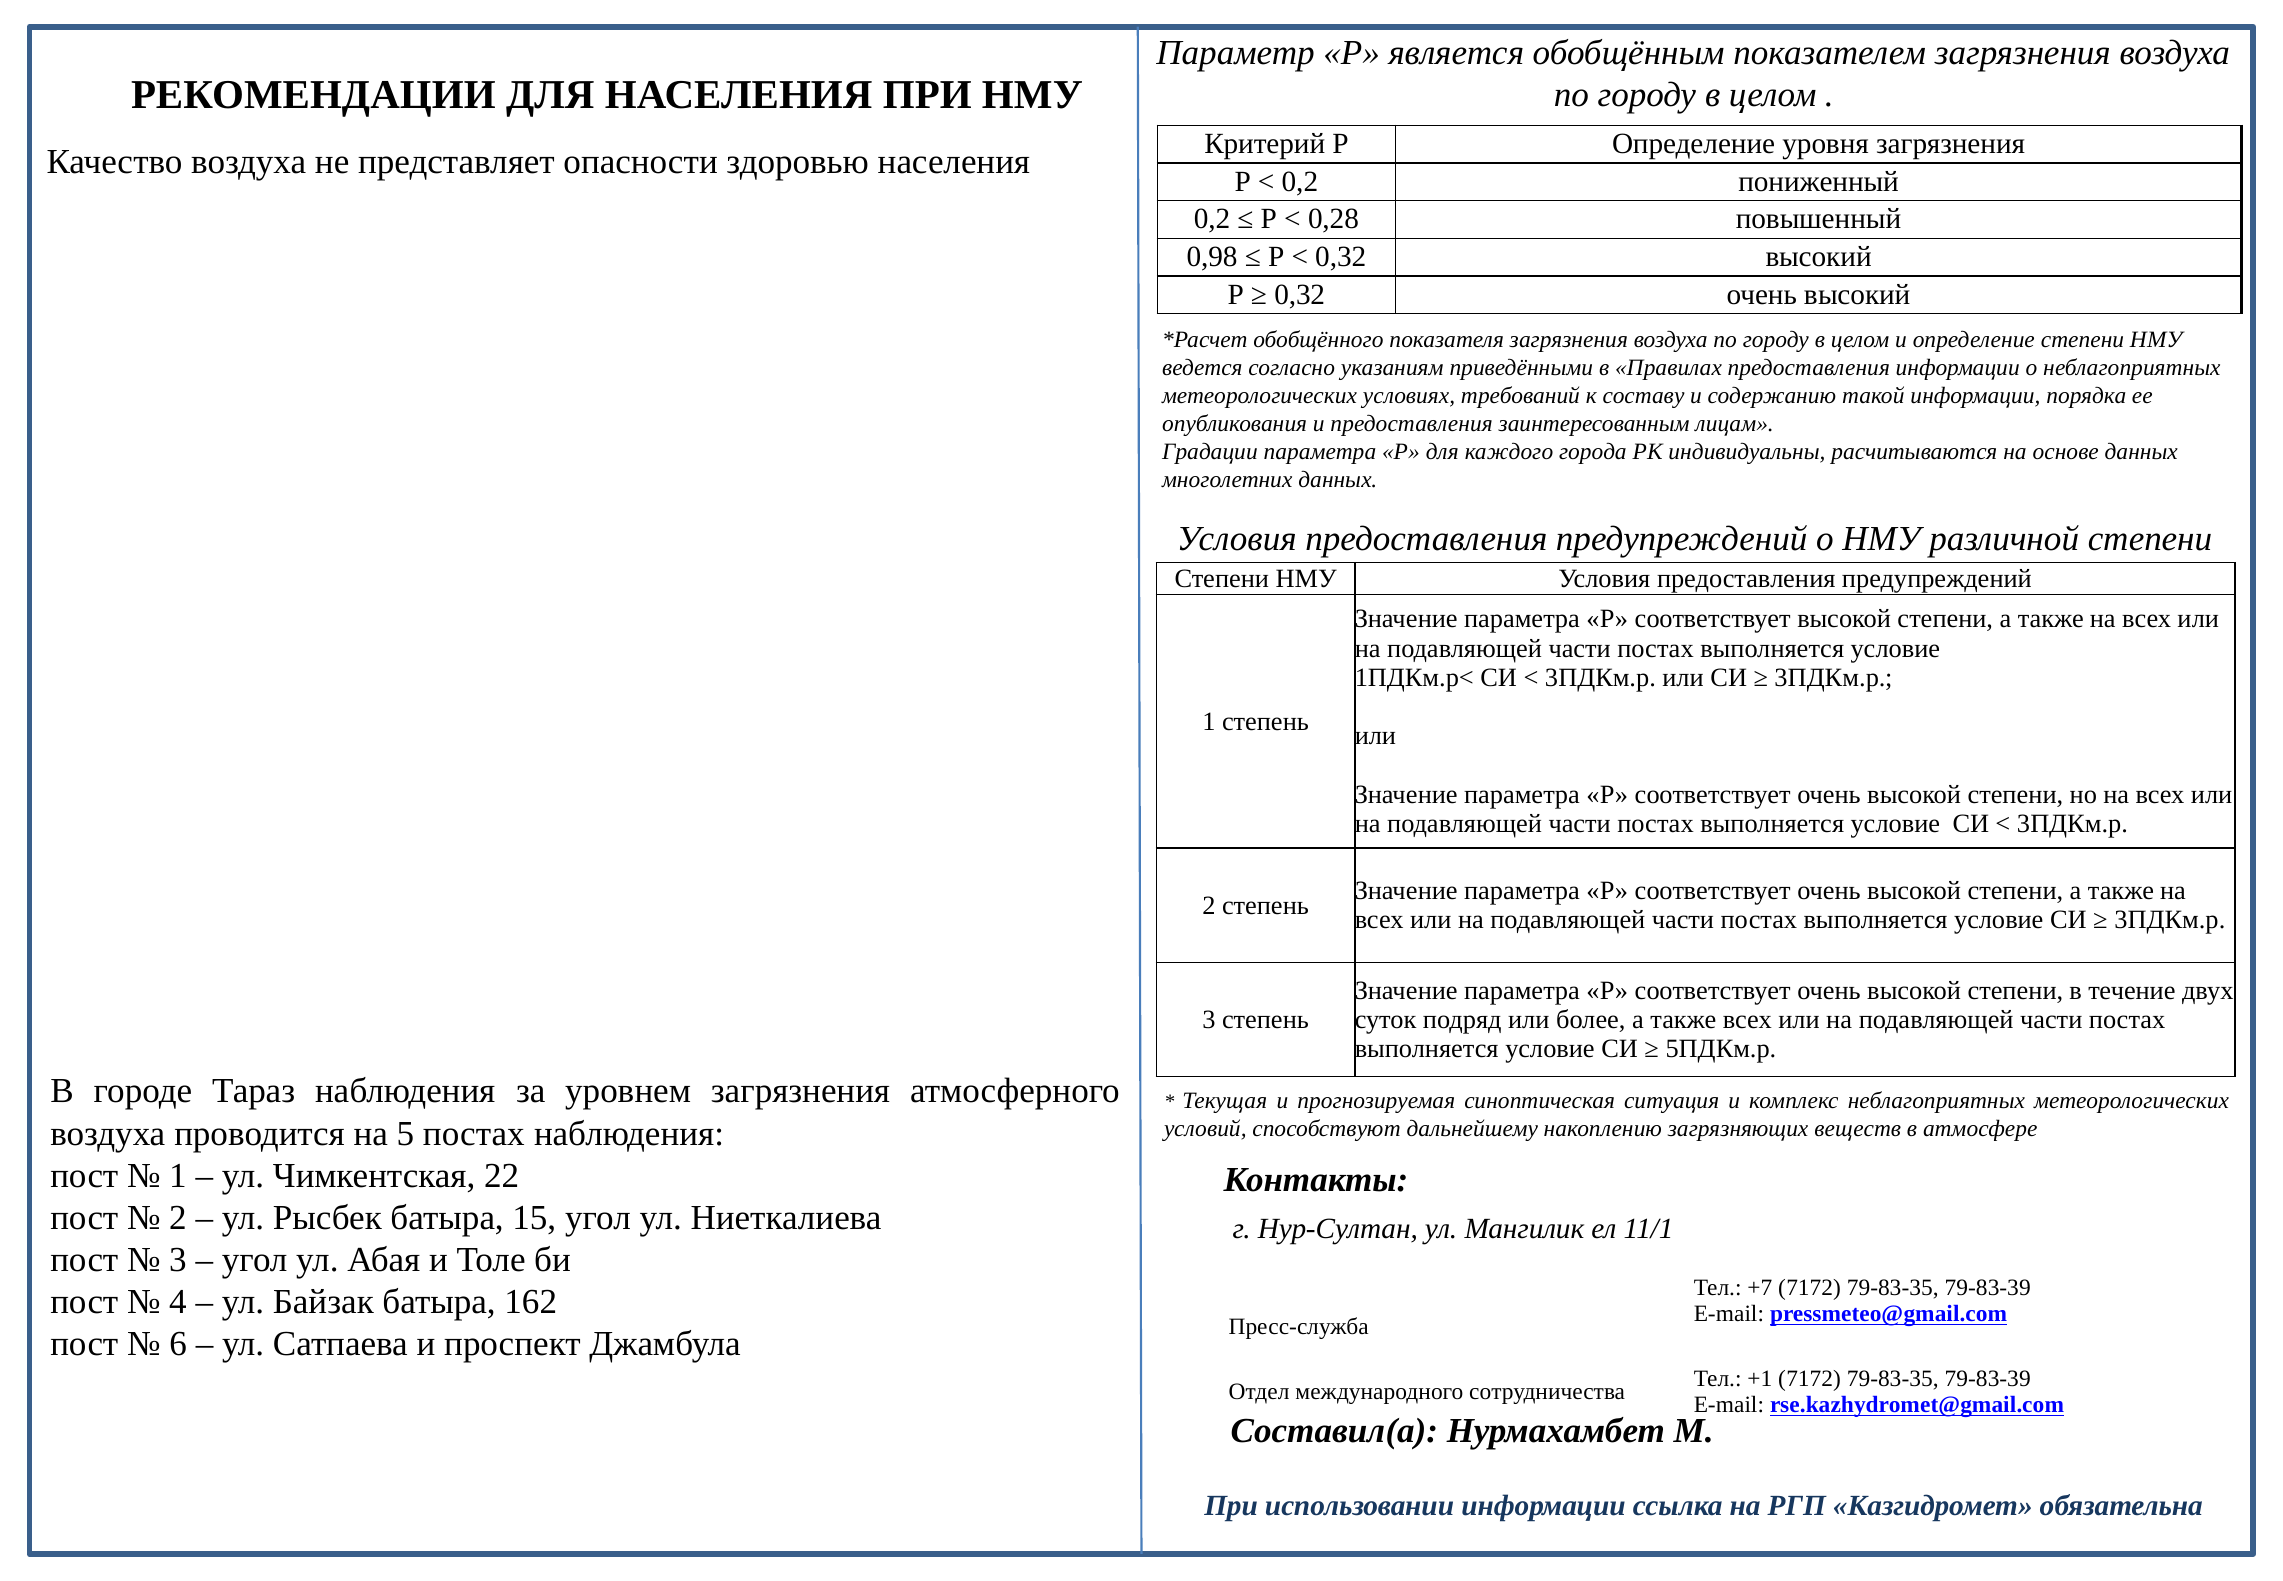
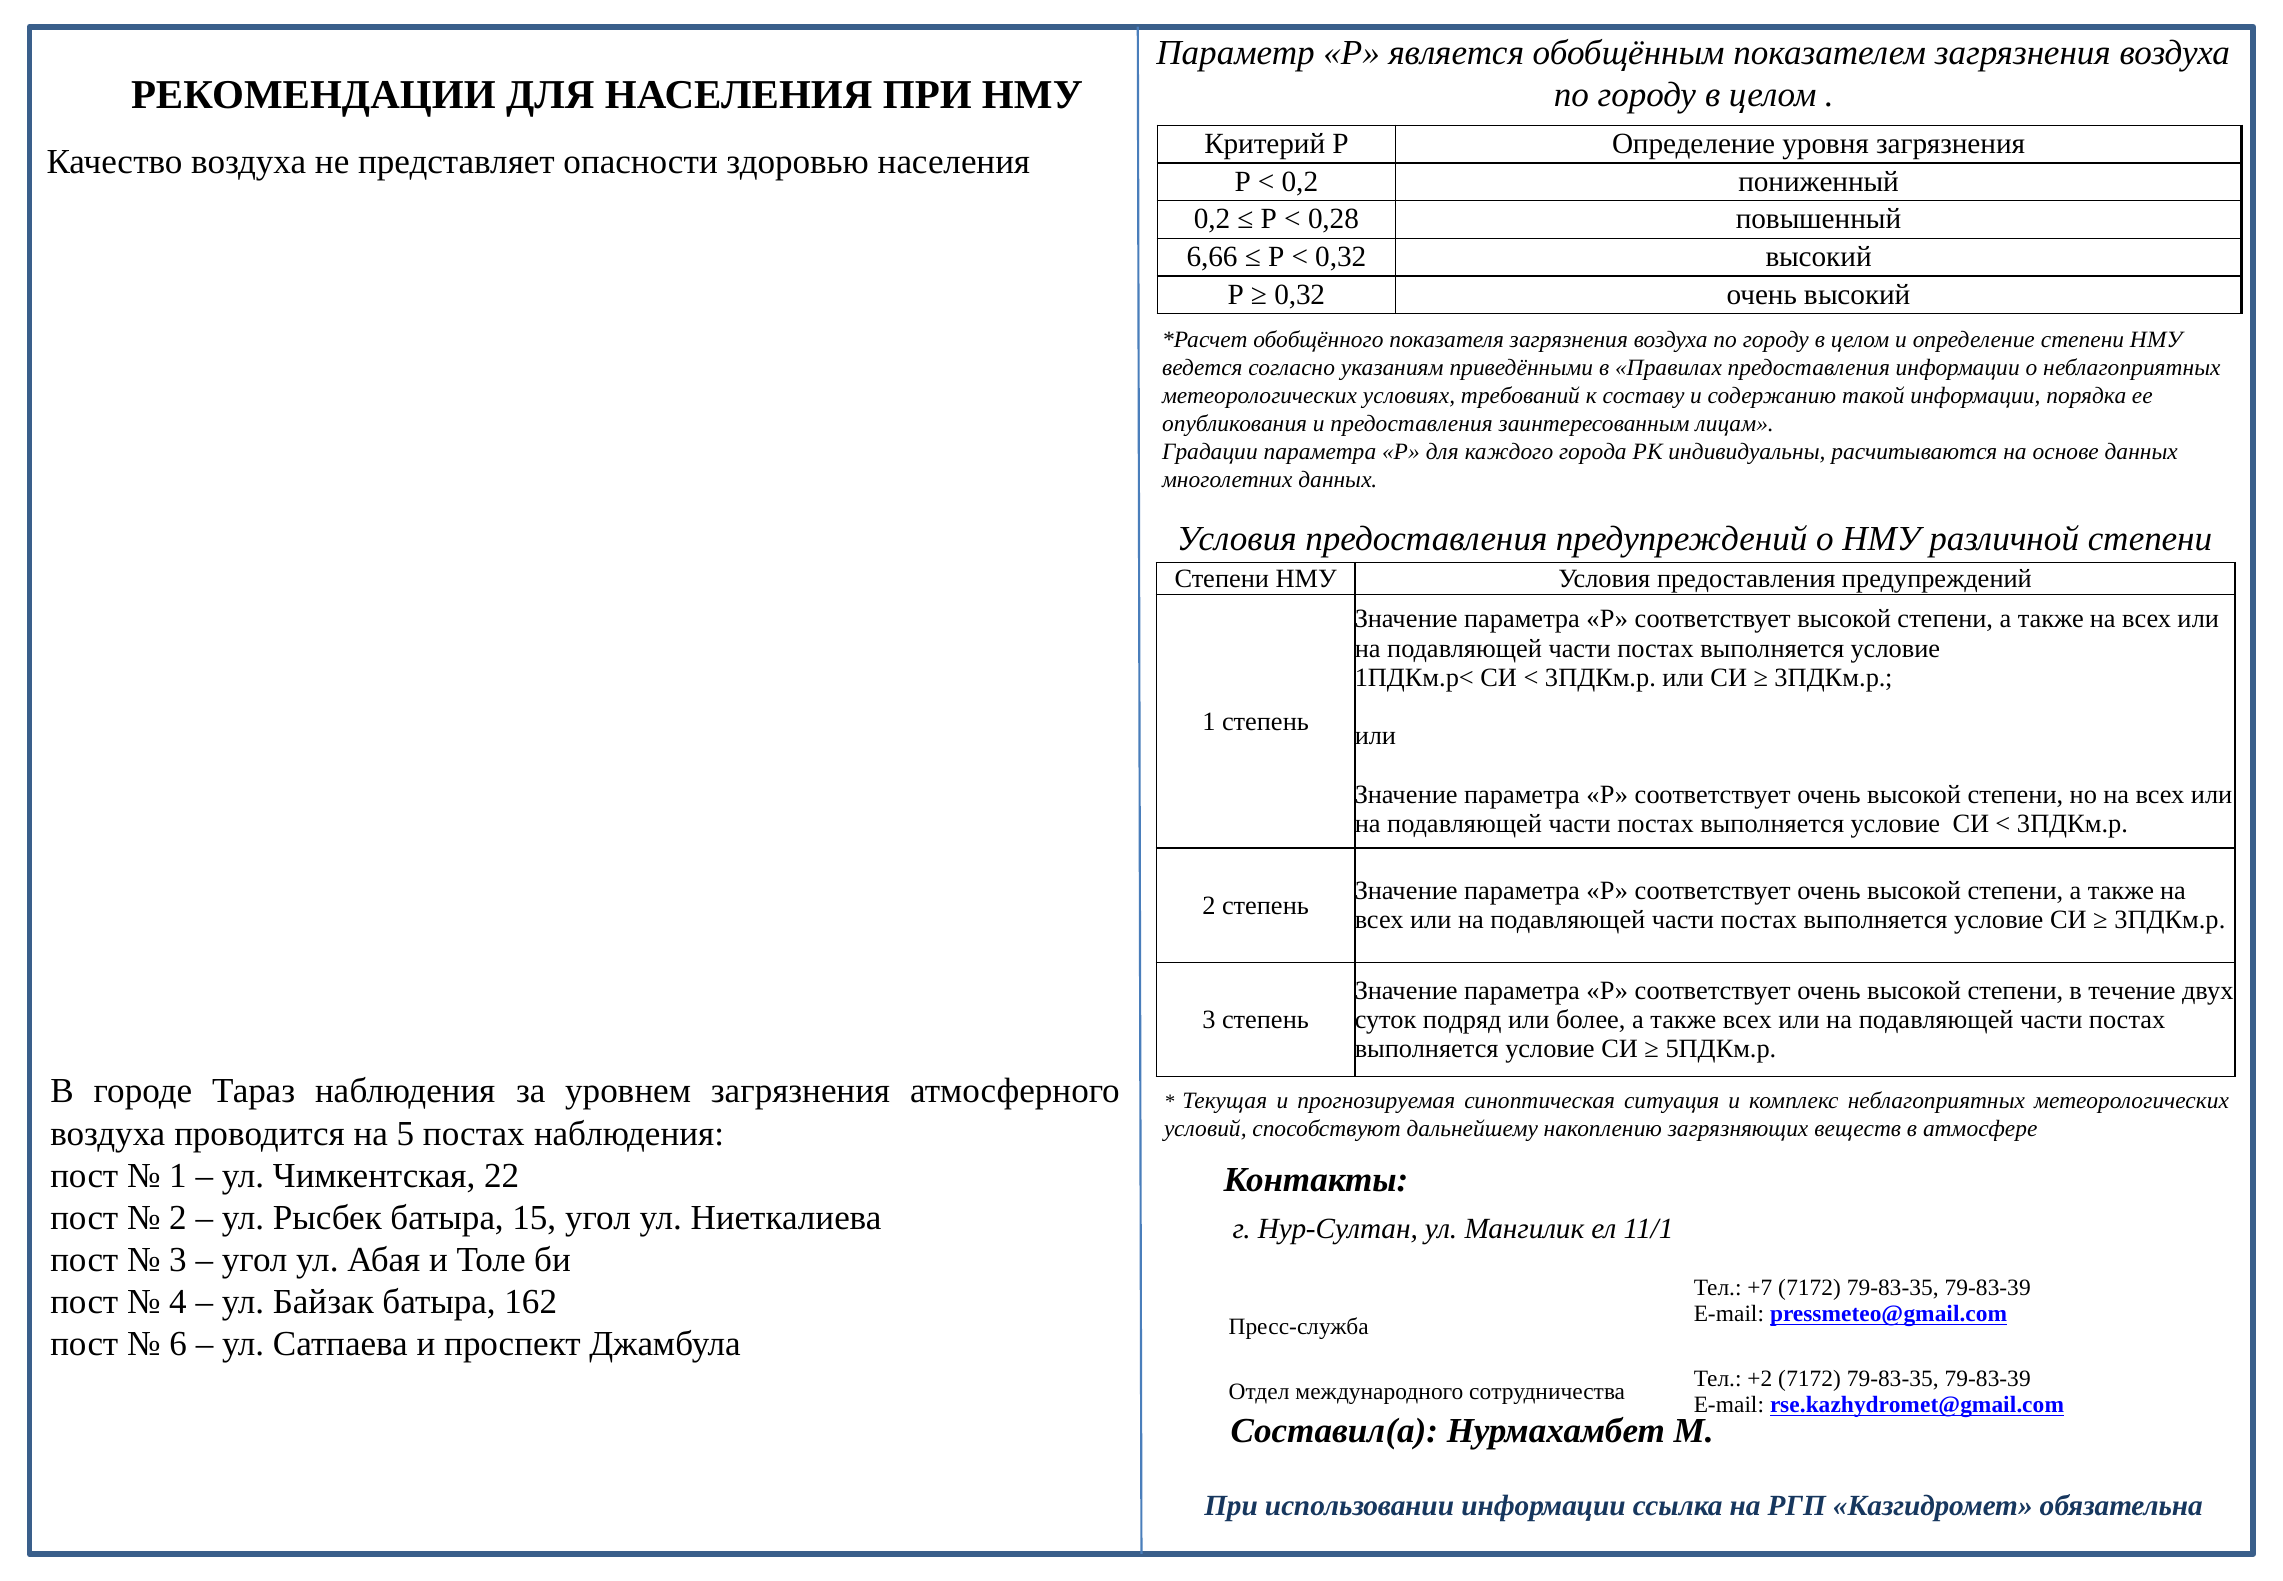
0,98: 0,98 -> 6,66
+1: +1 -> +2
